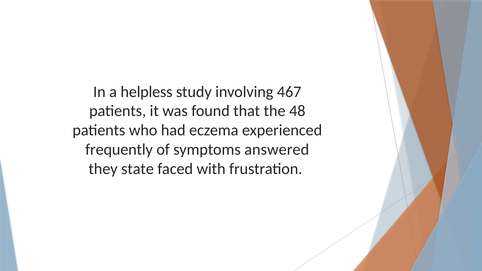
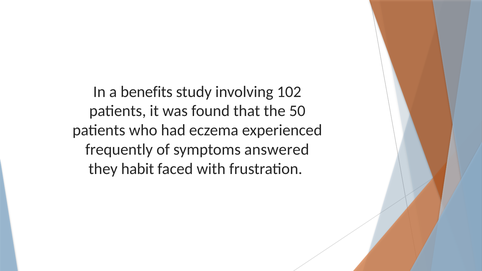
helpless: helpless -> benefits
467: 467 -> 102
48: 48 -> 50
state: state -> habit
